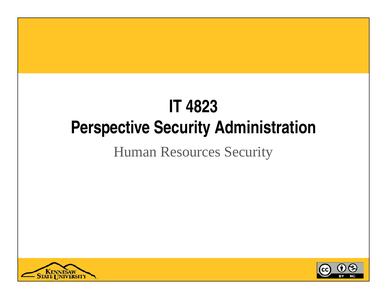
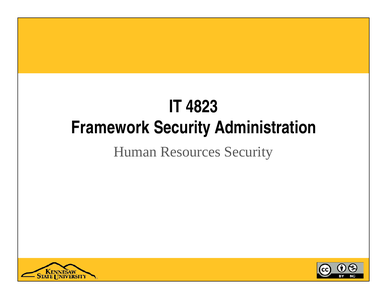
Perspective: Perspective -> Framework
